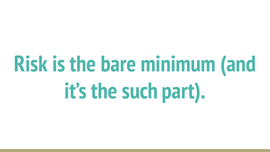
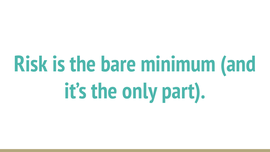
such: such -> only
